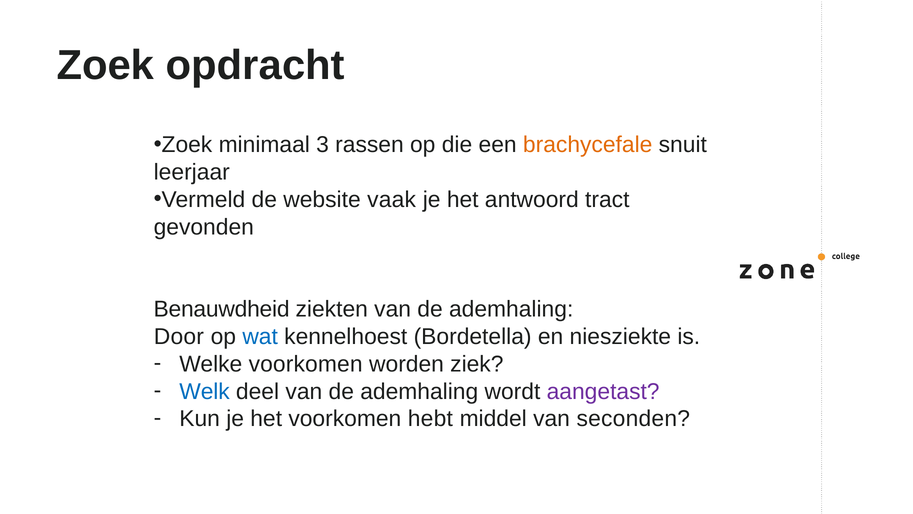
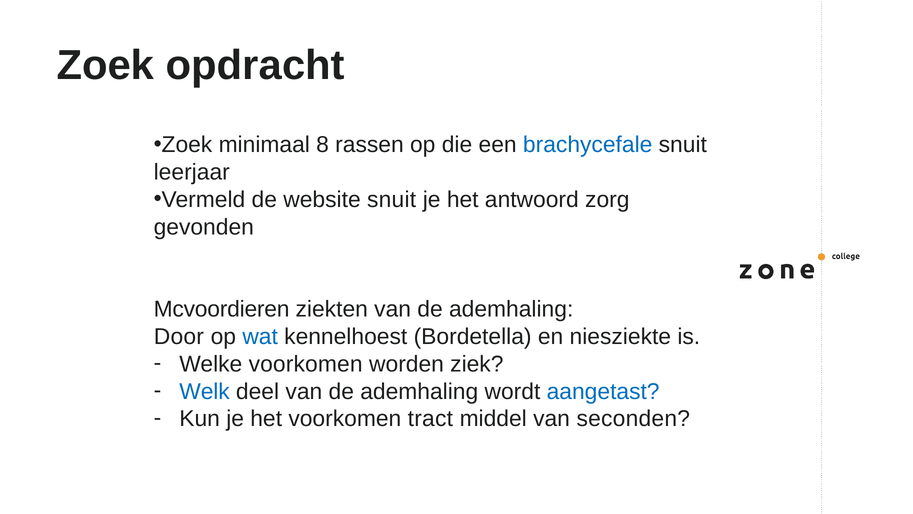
3: 3 -> 8
brachycefale colour: orange -> blue
website vaak: vaak -> snuit
tract: tract -> zorg
Benauwdheid: Benauwdheid -> Mcvoordieren
aangetast colour: purple -> blue
hebt: hebt -> tract
